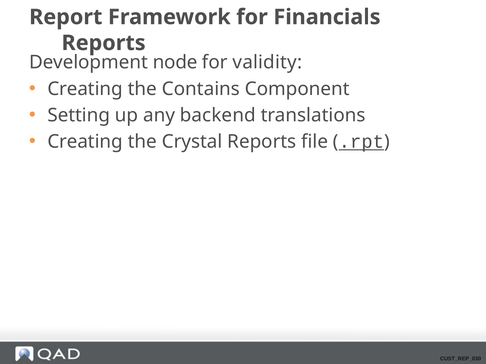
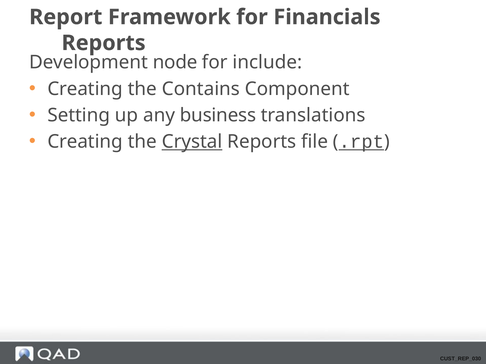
validity: validity -> include
backend: backend -> business
Crystal underline: none -> present
